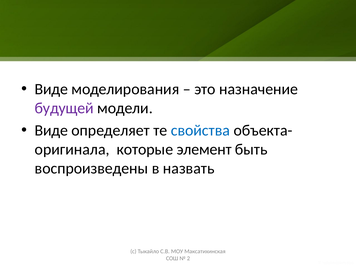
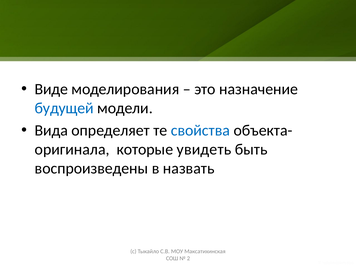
будущей colour: purple -> blue
Виде at (51, 130): Виде -> Вида
элемент: элемент -> увидеть
